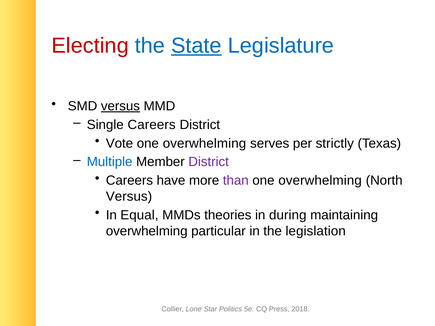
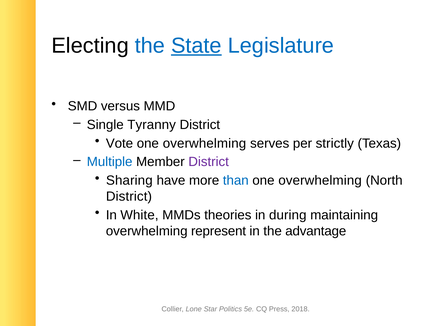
Electing colour: red -> black
versus at (120, 106) underline: present -> none
Single Careers: Careers -> Tyranny
Careers at (129, 181): Careers -> Sharing
than colour: purple -> blue
Versus at (129, 197): Versus -> District
Equal: Equal -> White
particular: particular -> represent
legislation: legislation -> advantage
